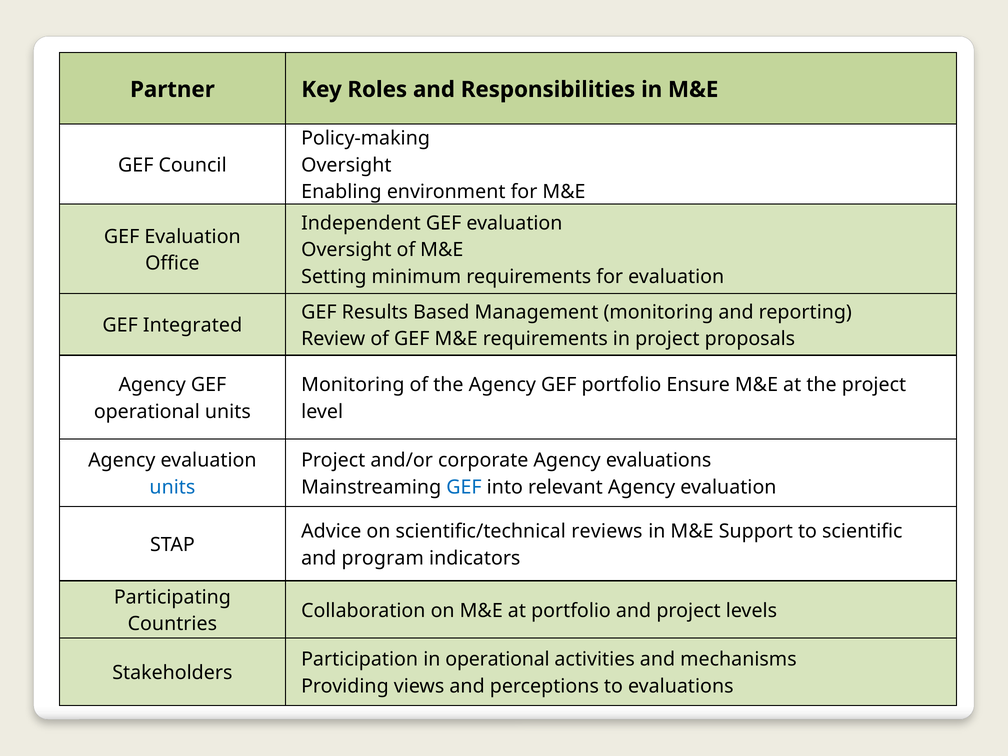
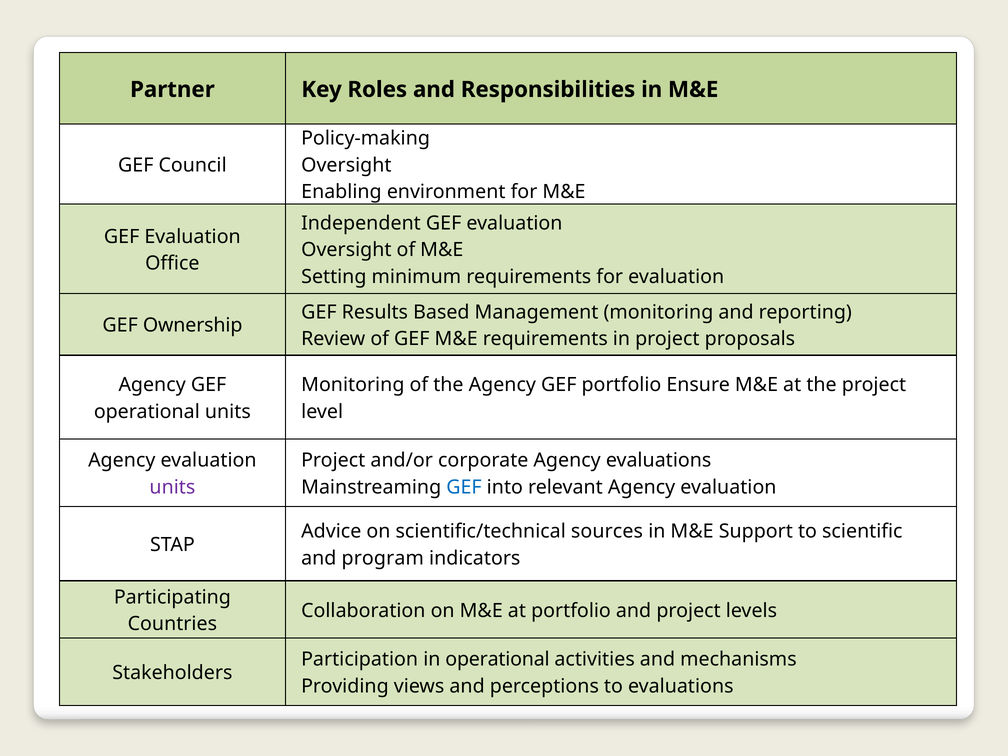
Integrated: Integrated -> Ownership
units at (172, 487) colour: blue -> purple
reviews: reviews -> sources
